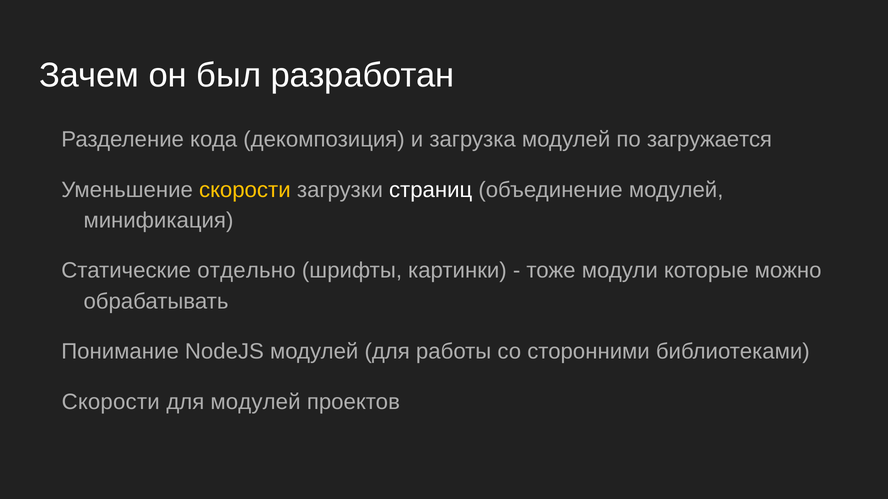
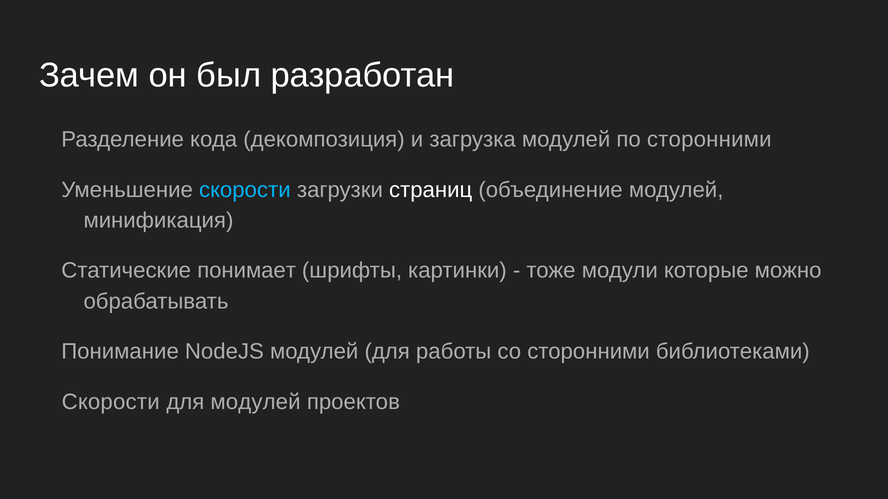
по загружается: загружается -> сторонними
скорости at (245, 190) colour: yellow -> light blue
отдельно: отдельно -> понимает
